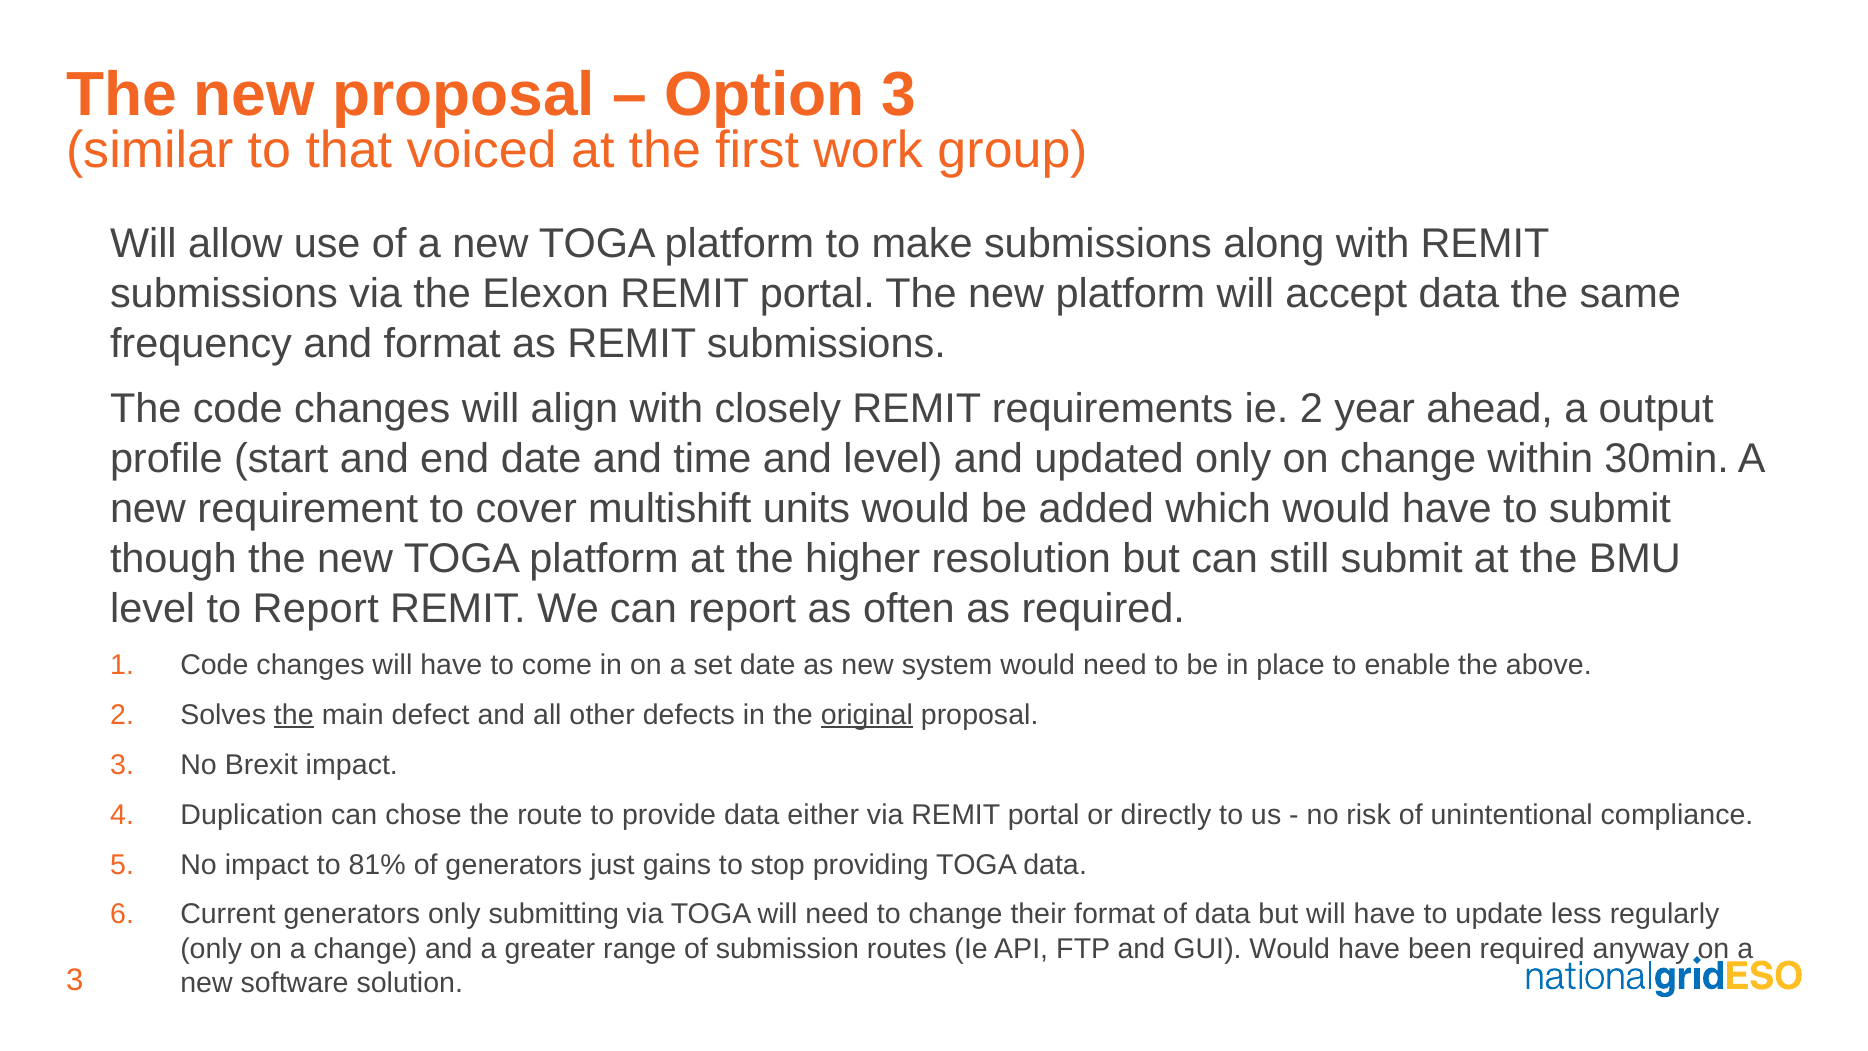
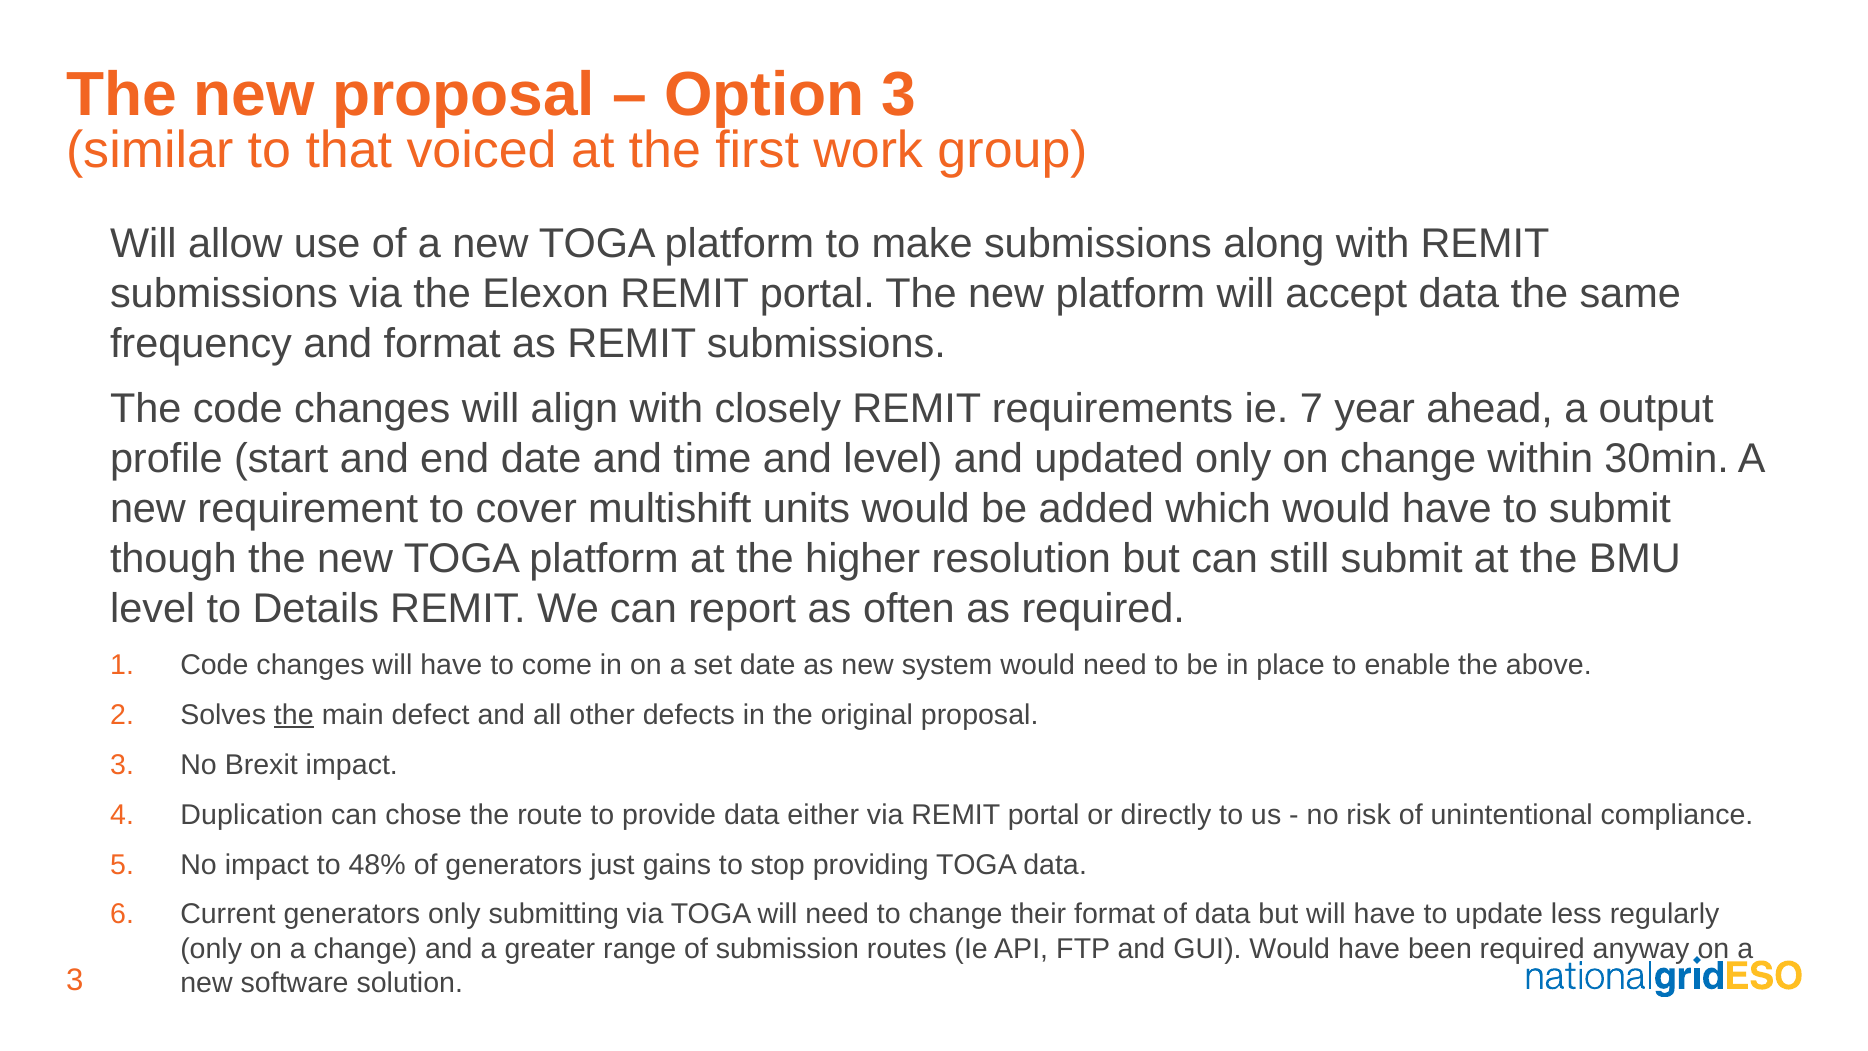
ie 2: 2 -> 7
to Report: Report -> Details
original underline: present -> none
81%: 81% -> 48%
